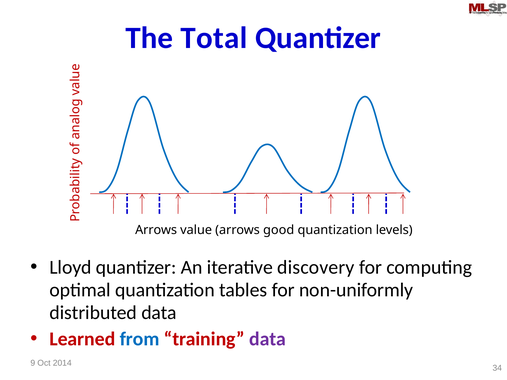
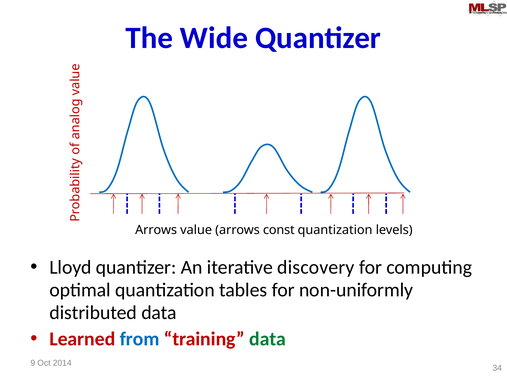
Total: Total -> Wide
good: good -> const
data at (268, 339) colour: purple -> green
